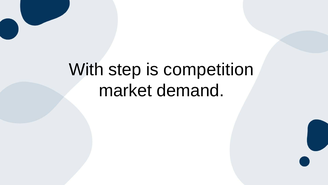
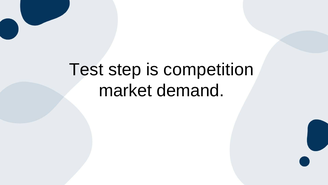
With: With -> Test
